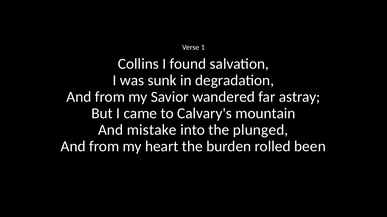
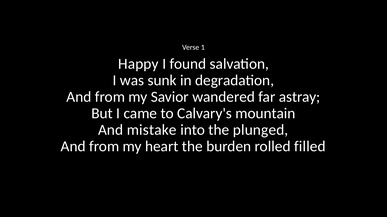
Collins: Collins -> Happy
been: been -> filled
